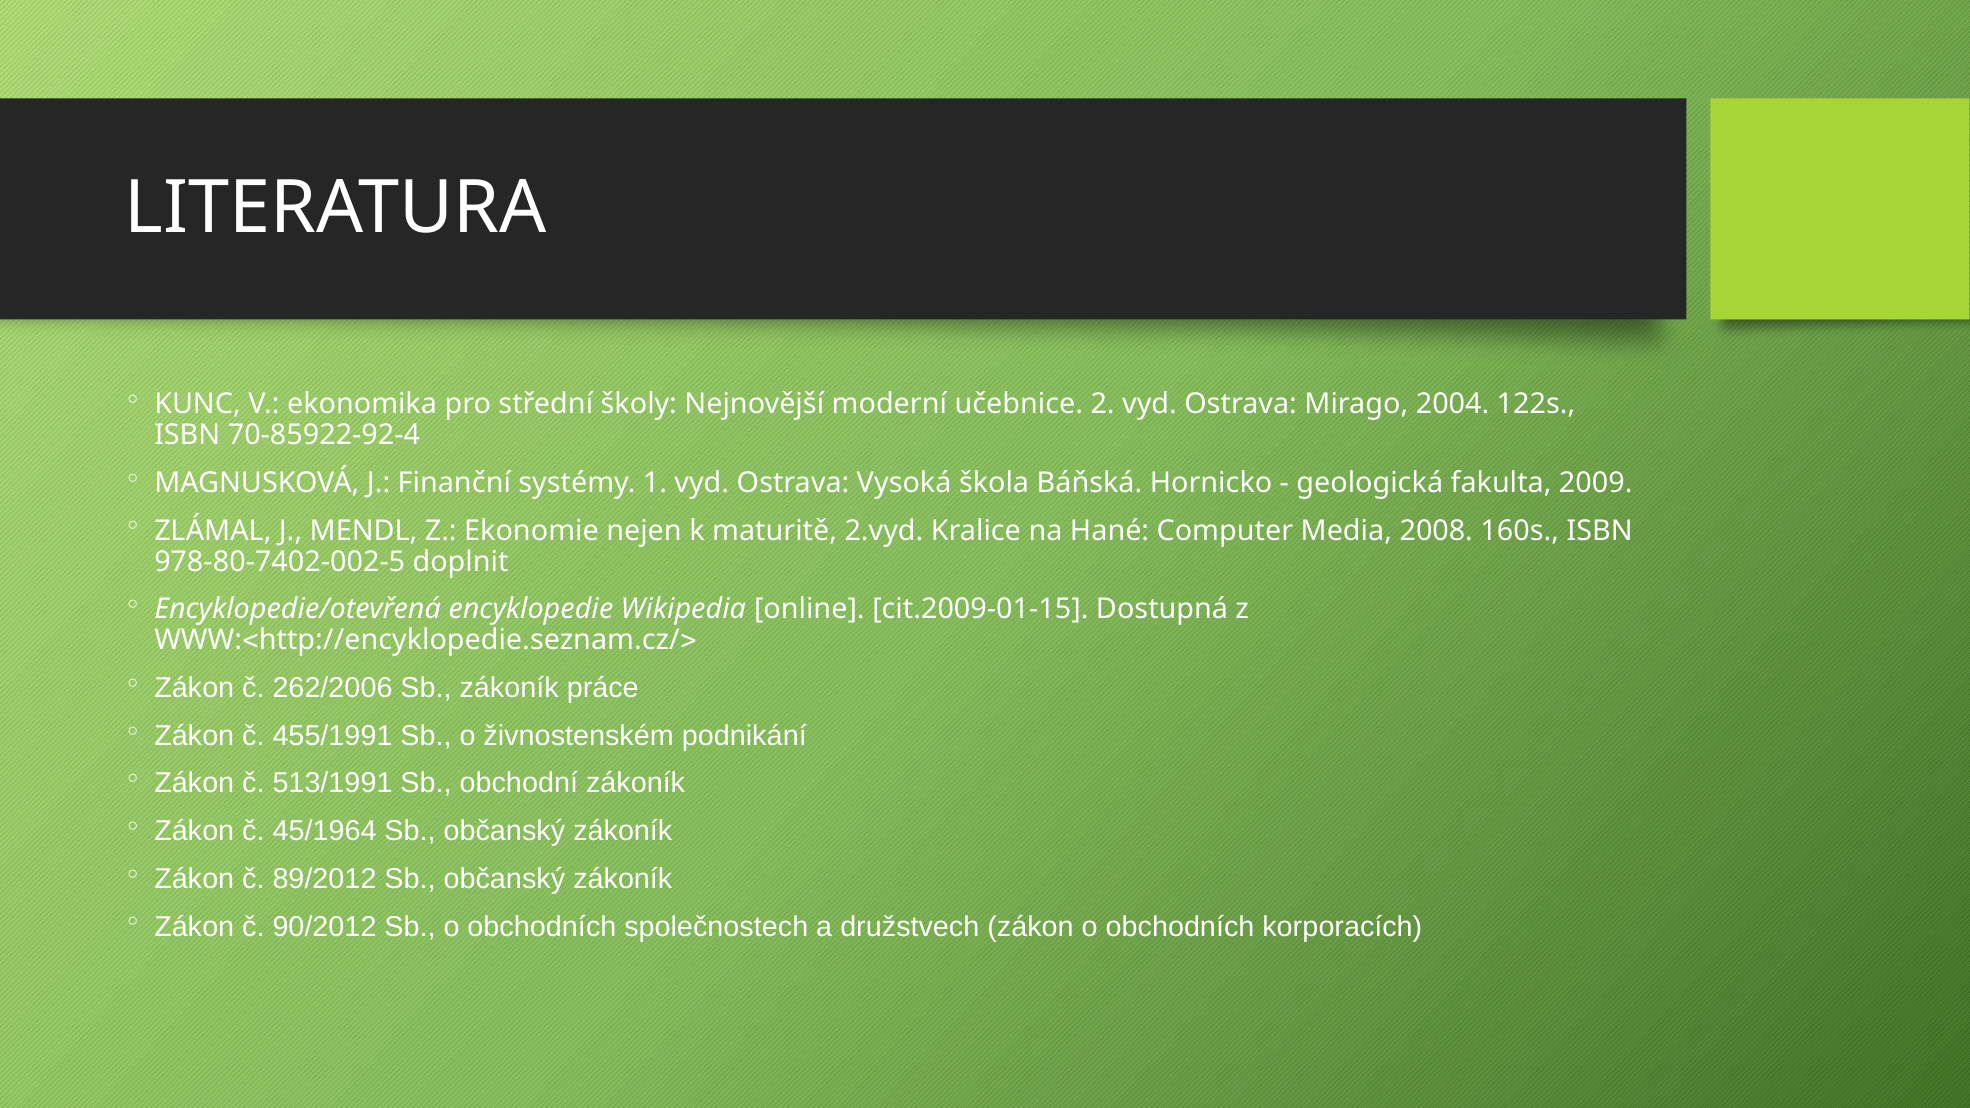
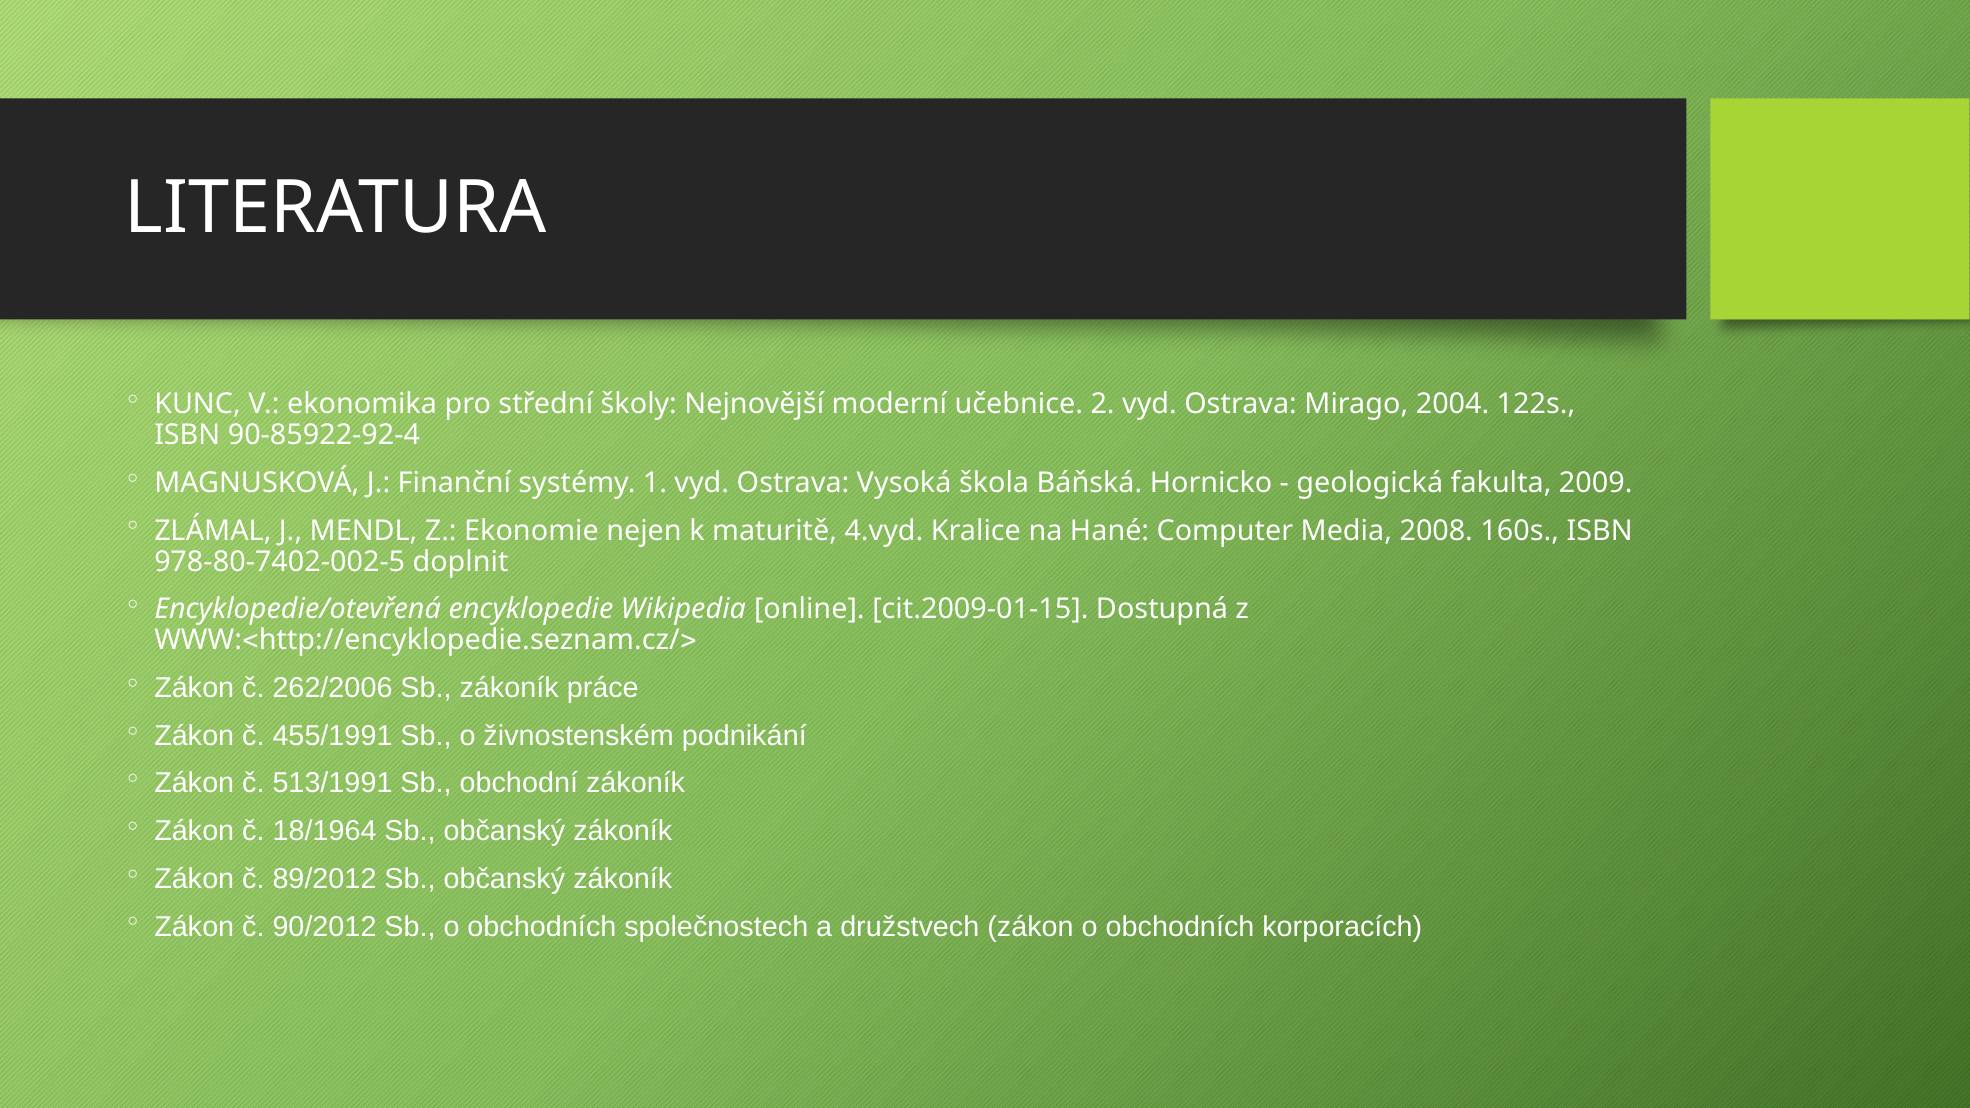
70-85922-92-4: 70-85922-92-4 -> 90-85922-92-4
2.vyd: 2.vyd -> 4.vyd
45/1964: 45/1964 -> 18/1964
